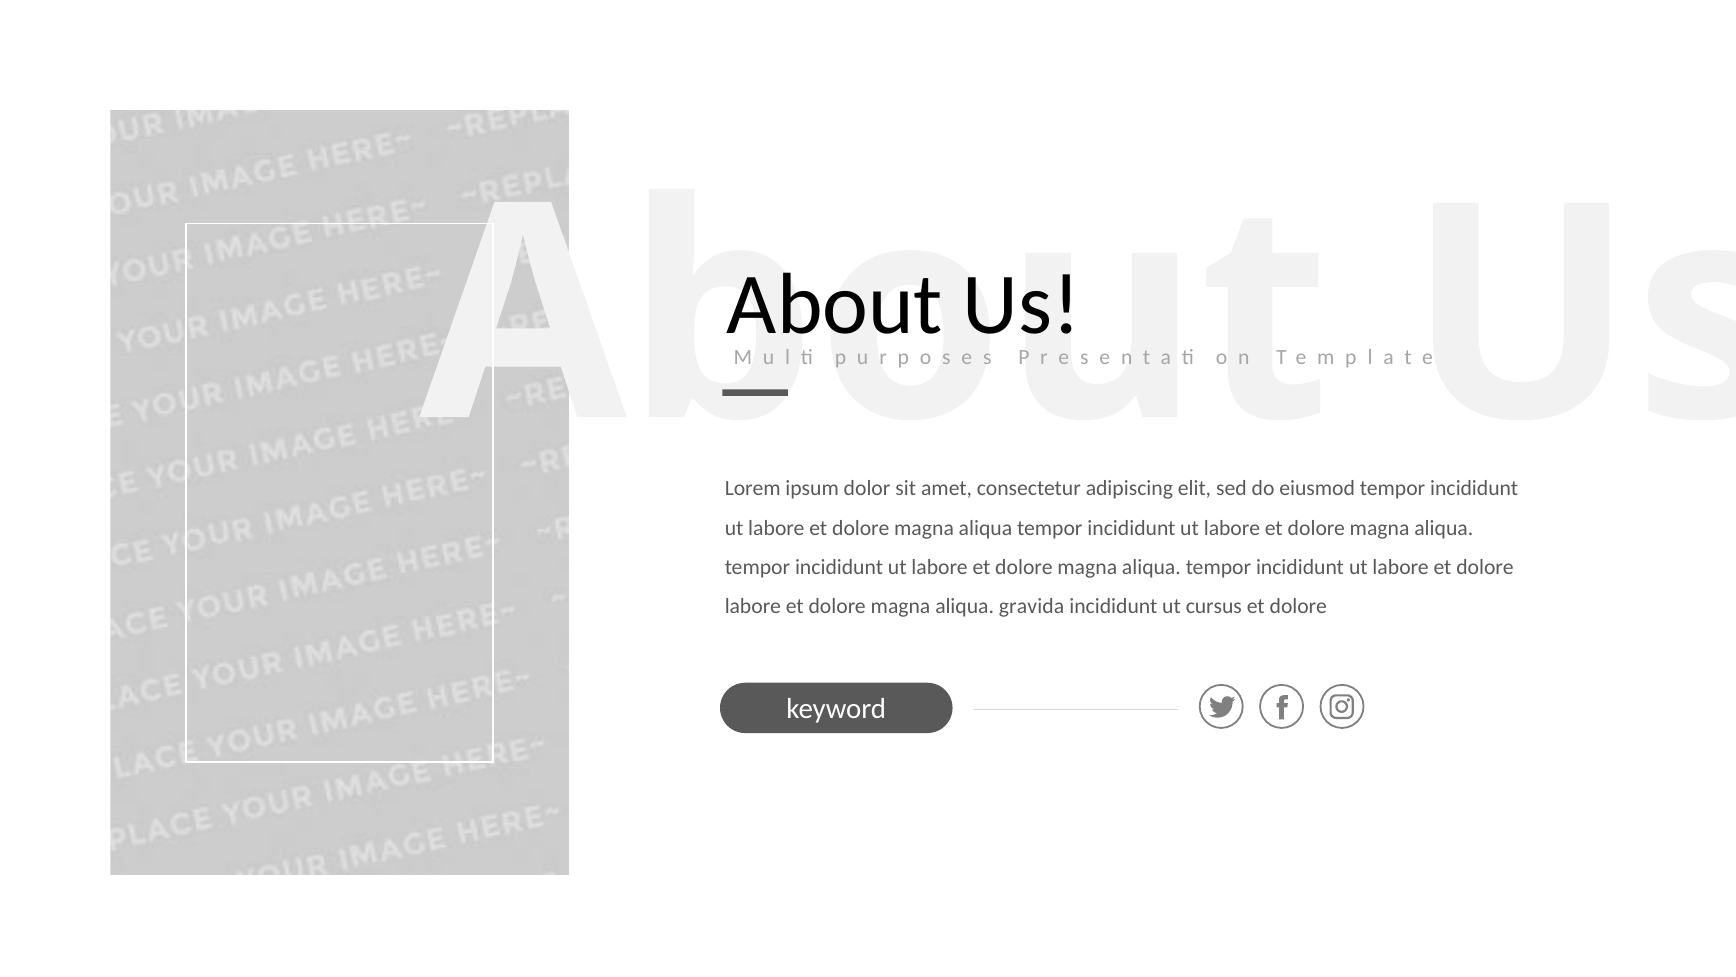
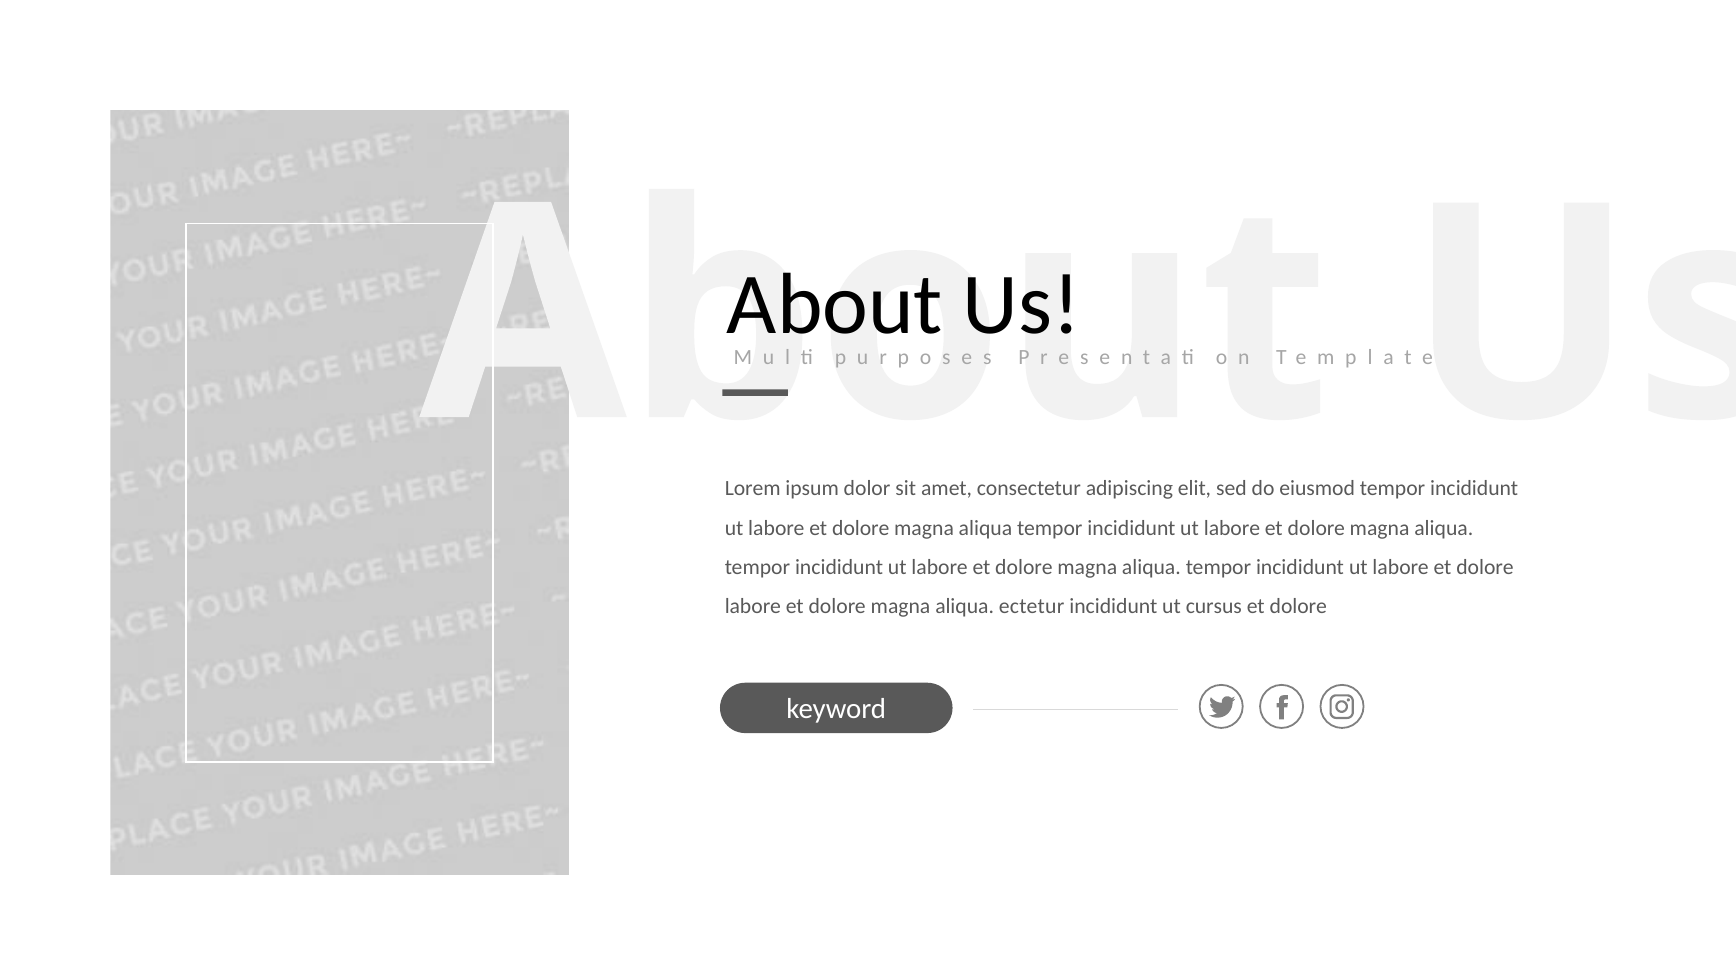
gravida: gravida -> ectetur
